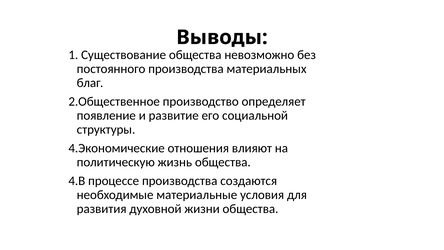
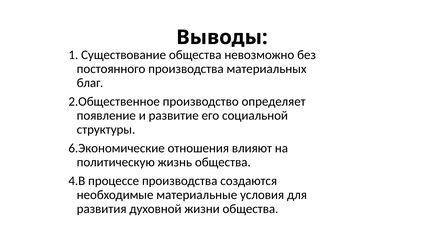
4.Экономические: 4.Экономические -> 6.Экономические
